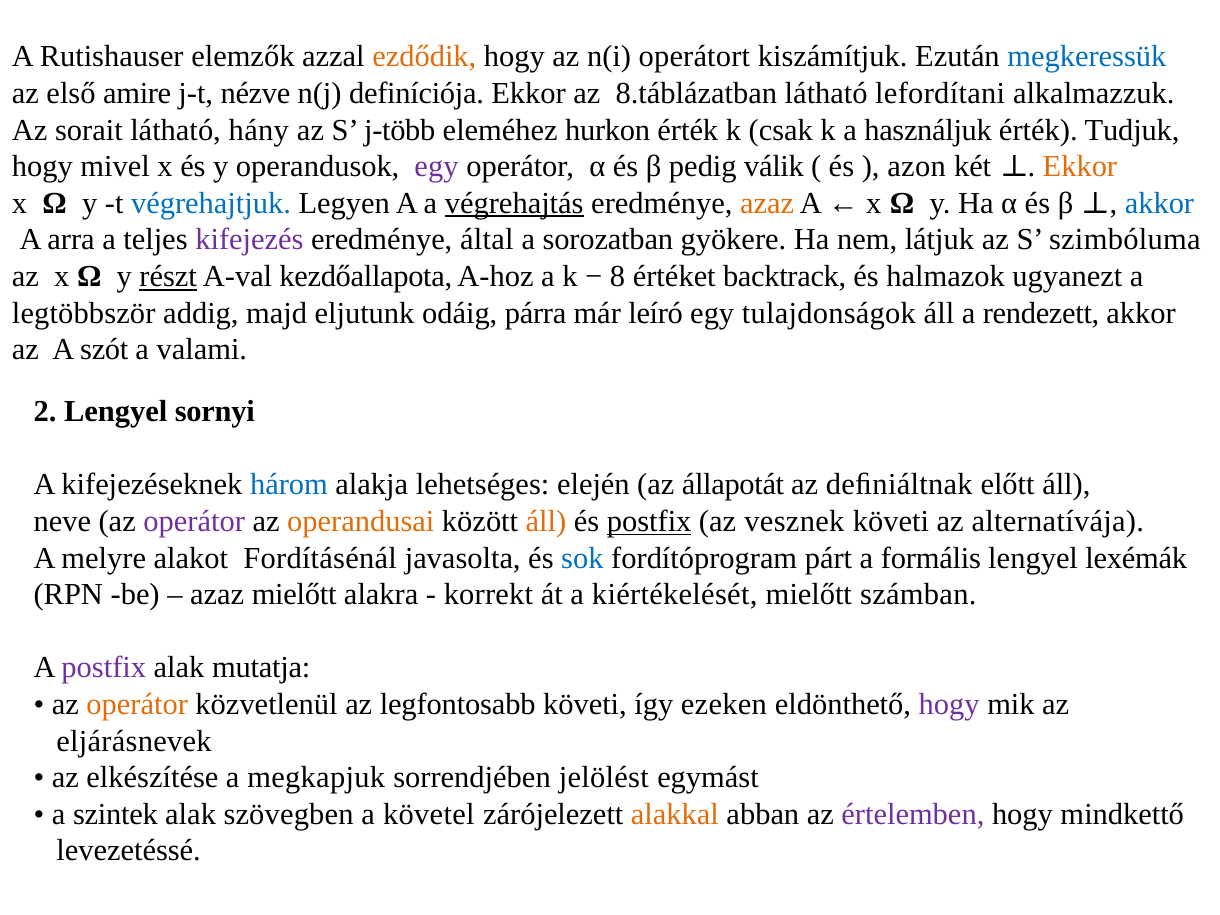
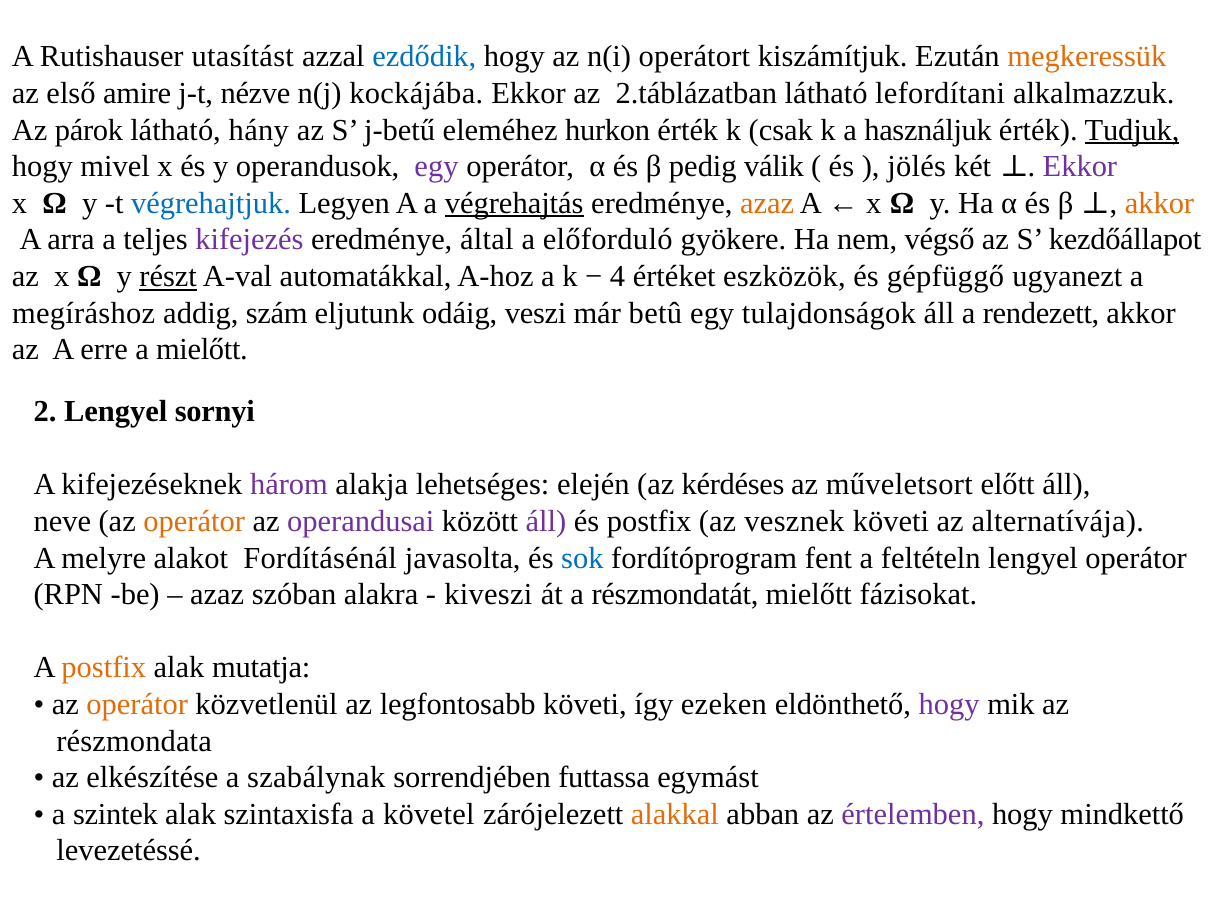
elemzők: elemzők -> utasítást
ezdődik colour: orange -> blue
megkeressük colour: blue -> orange
definíciója: definíciója -> kockájába
8.táblázatban: 8.táblázatban -> 2.táblázatban
sorait: sorait -> párok
j-több: j-több -> j-betű
Tudjuk underline: none -> present
azon: azon -> jölés
Ekkor at (1080, 167) colour: orange -> purple
akkor at (1160, 203) colour: blue -> orange
sorozatban: sorozatban -> előforduló
látjuk: látjuk -> végső
szimbóluma: szimbóluma -> kezdőállapot
kezdőallapota: kezdőallapota -> automatákkal
8: 8 -> 4
backtrack: backtrack -> eszközök
halmazok: halmazok -> gépfüggő
legtöbbször: legtöbbször -> megíráshoz
majd: majd -> szám
párra: párra -> veszi
leíró: leíró -> betû
szót: szót -> erre
a valami: valami -> mielőtt
három colour: blue -> purple
állapotát: állapotát -> kérdéses
deﬁniáltnak: deﬁniáltnak -> műveletsort
operátor at (194, 521) colour: purple -> orange
operandusai colour: orange -> purple
áll at (546, 521) colour: orange -> purple
postfix at (649, 521) underline: present -> none
párt: párt -> fent
formális: formális -> feltételn
lengyel lexémák: lexémák -> operátor
azaz mielőtt: mielőtt -> szóban
korrekt: korrekt -> kiveszi
kiértékelését: kiértékelését -> részmondatát
számban: számban -> fázisokat
postfix at (104, 668) colour: purple -> orange
eljárásnevek: eljárásnevek -> részmondata
megkapjuk: megkapjuk -> szabálynak
jelölést: jelölést -> futtassa
szövegben: szövegben -> szintaxisfa
